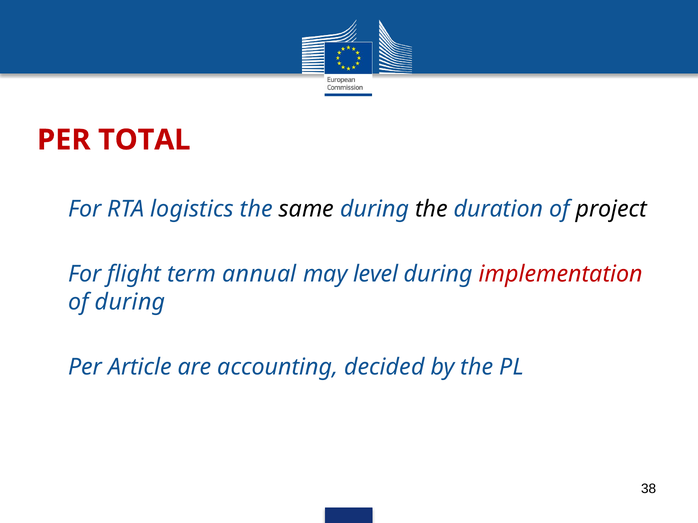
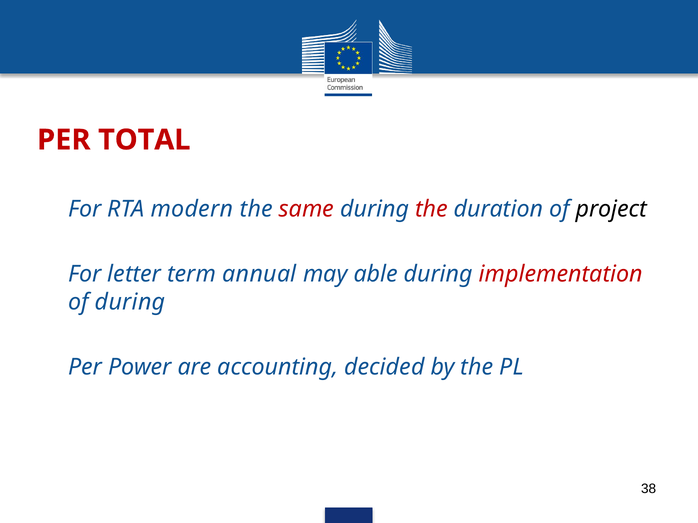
logistics: logistics -> modern
same colour: black -> red
the at (432, 209) colour: black -> red
flight: flight -> letter
level: level -> able
Article: Article -> Power
